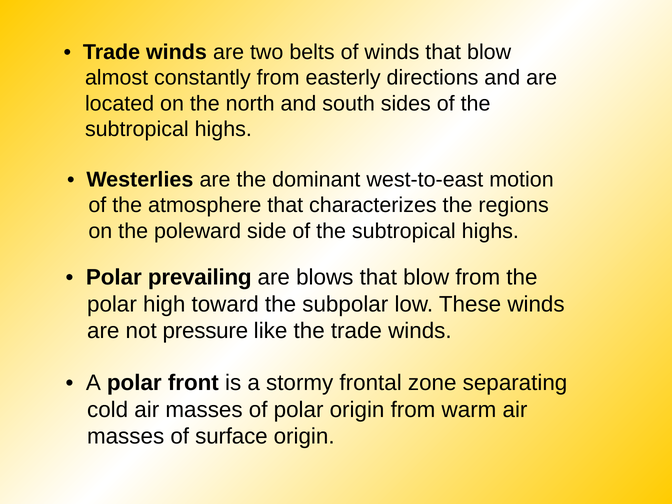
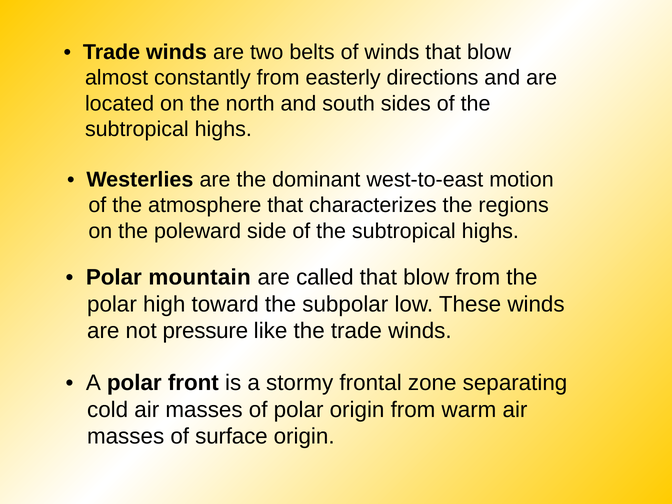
prevailing: prevailing -> mountain
blows: blows -> called
